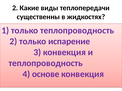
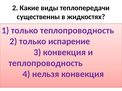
основе: основе -> нельзя
